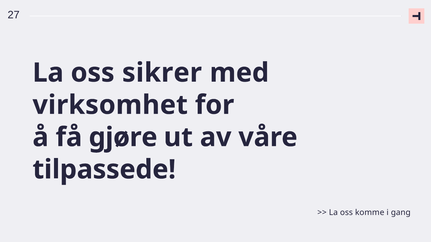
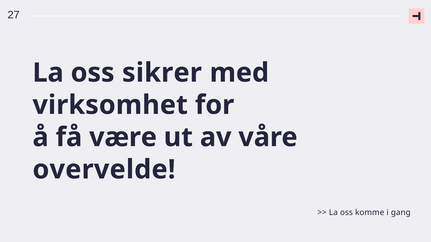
gjøre: gjøre -> være
tilpassede: tilpassede -> overvelde
